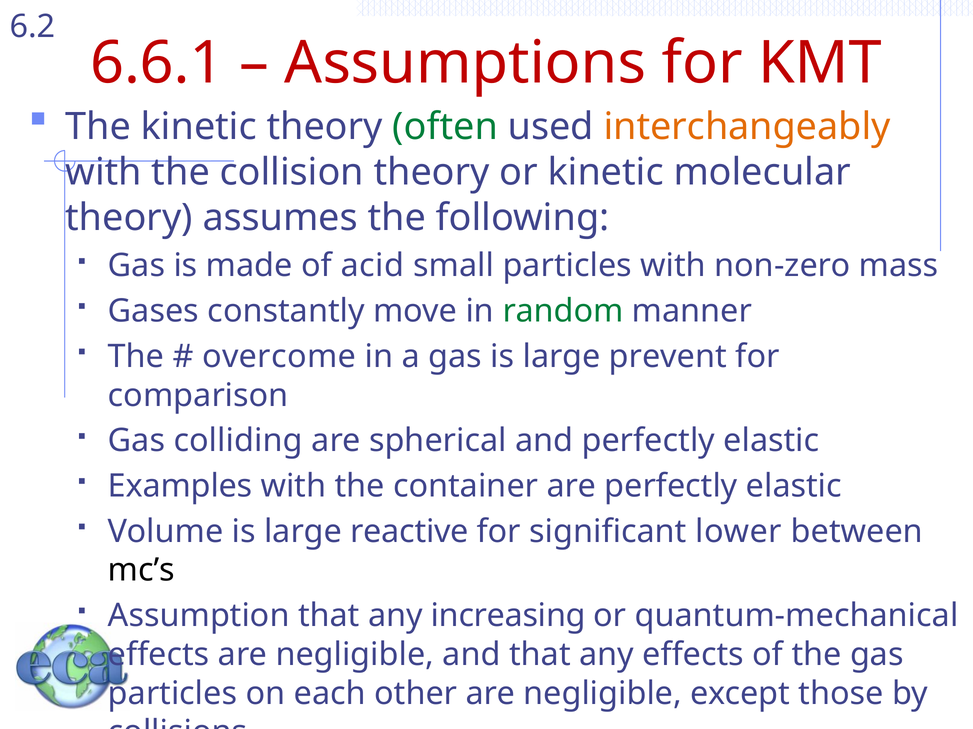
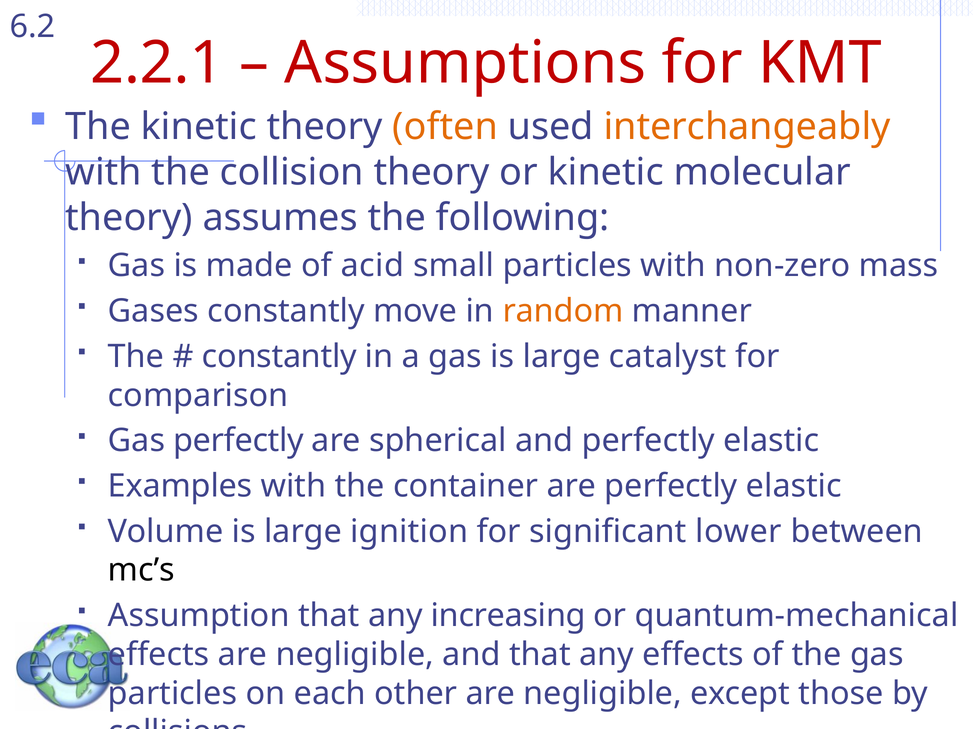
6.6.1: 6.6.1 -> 2.2.1
often colour: green -> orange
random colour: green -> orange
overcome at (279, 357): overcome -> constantly
prevent: prevent -> catalyst
Gas colliding: colliding -> perfectly
reactive: reactive -> ignition
